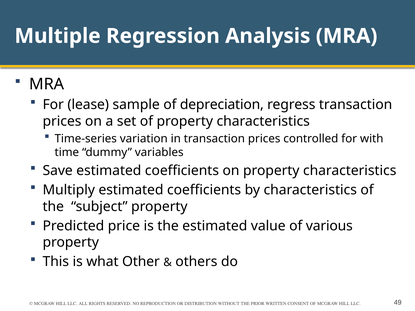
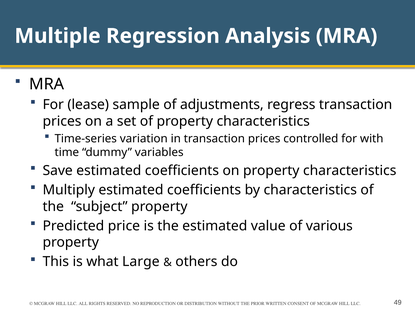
depreciation: depreciation -> adjustments
Other: Other -> Large
